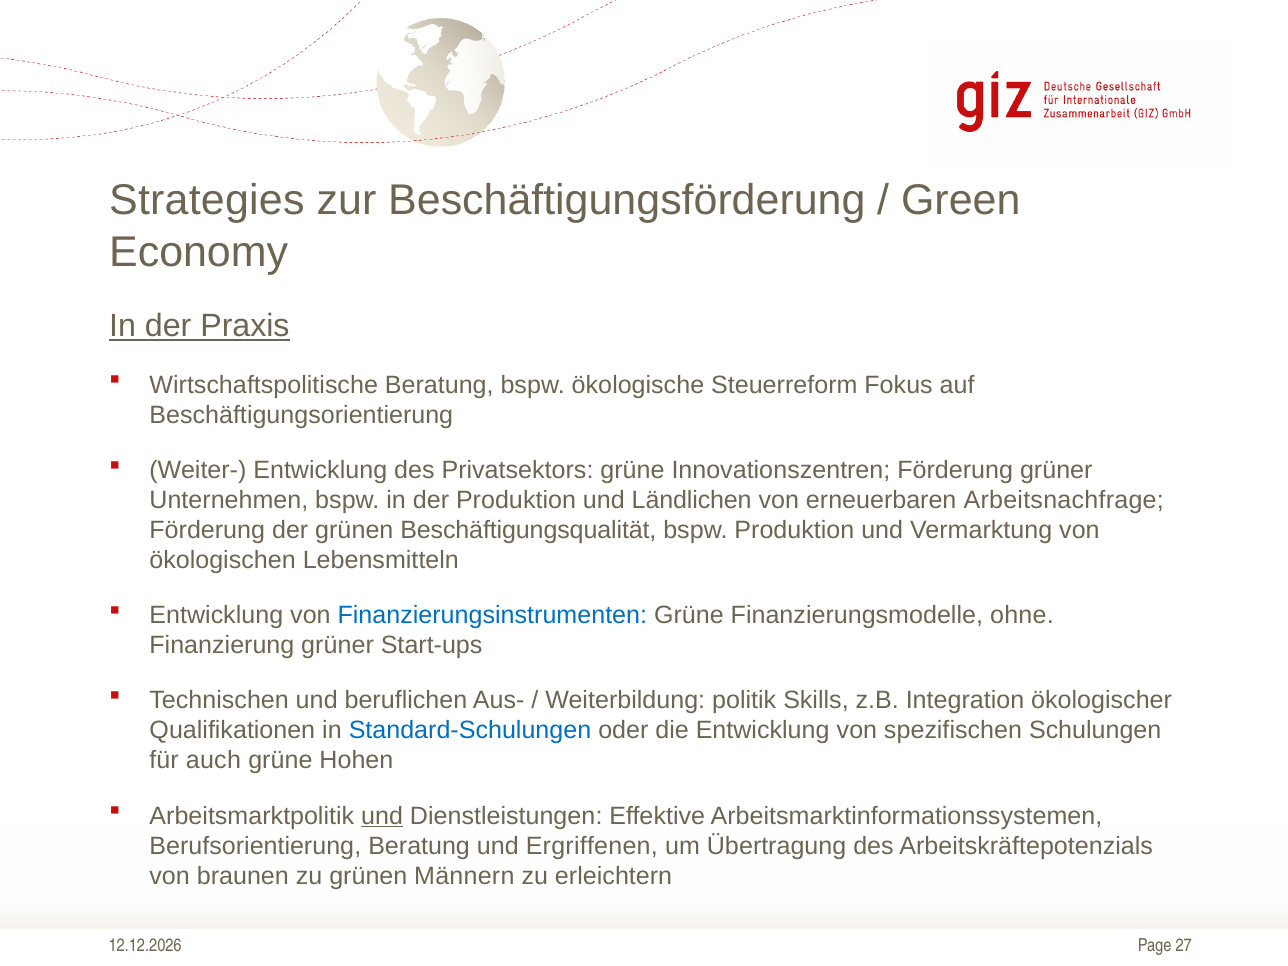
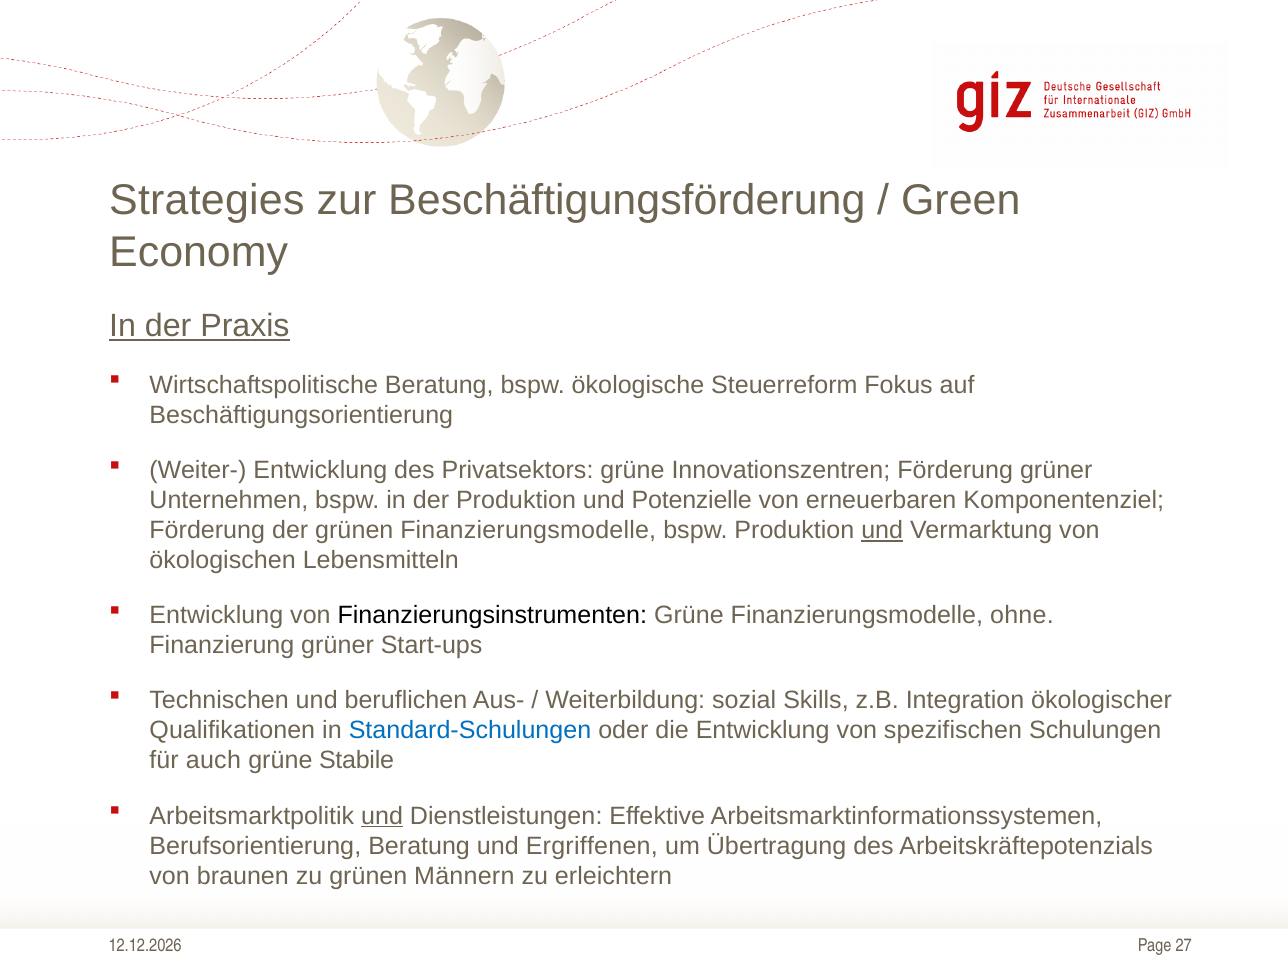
Ländlichen: Ländlichen -> Potenzielle
Arbeitsnachfrage: Arbeitsnachfrage -> Komponentenziel
grünen Beschäftigungsqualität: Beschäftigungsqualität -> Finanzierungsmodelle
und at (882, 530) underline: none -> present
Finanzierungsinstrumenten colour: blue -> black
politik: politik -> sozial
Hohen: Hohen -> Stabile
